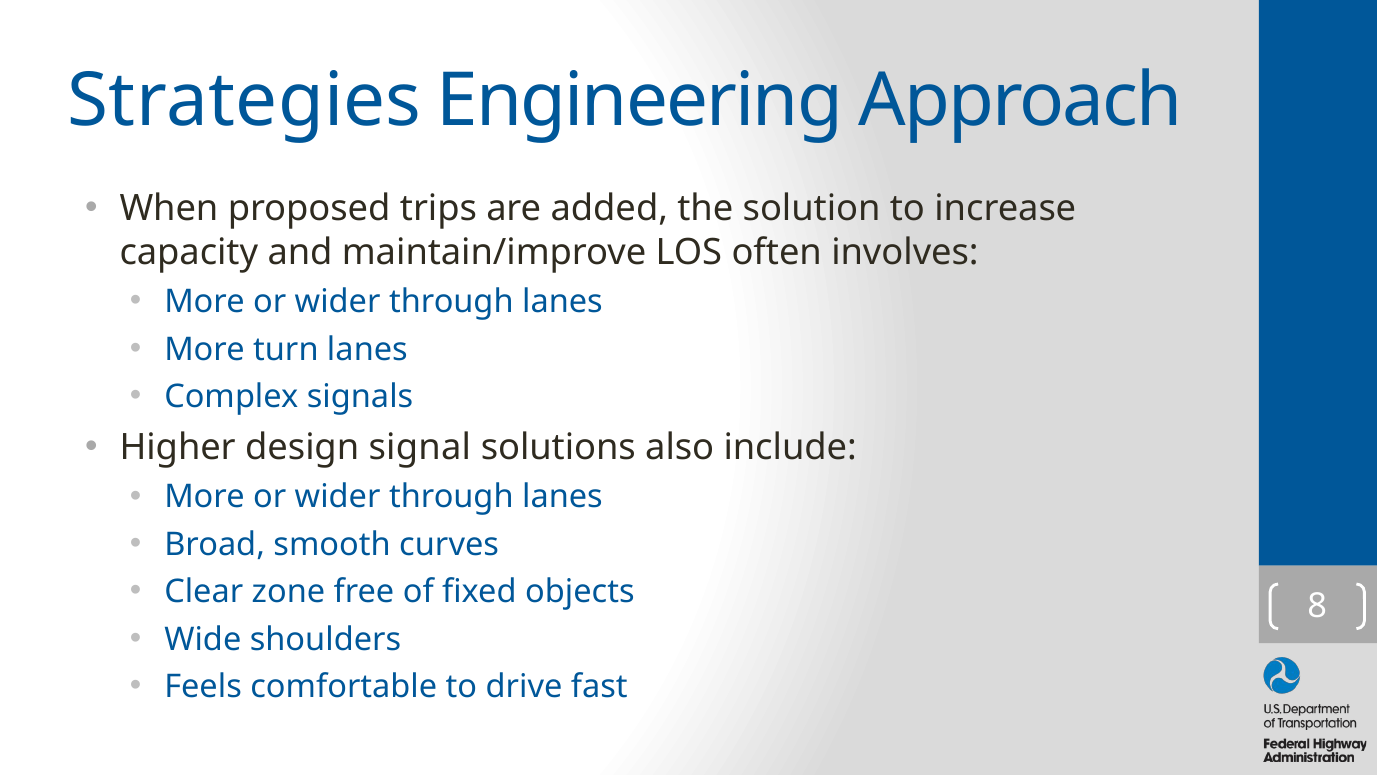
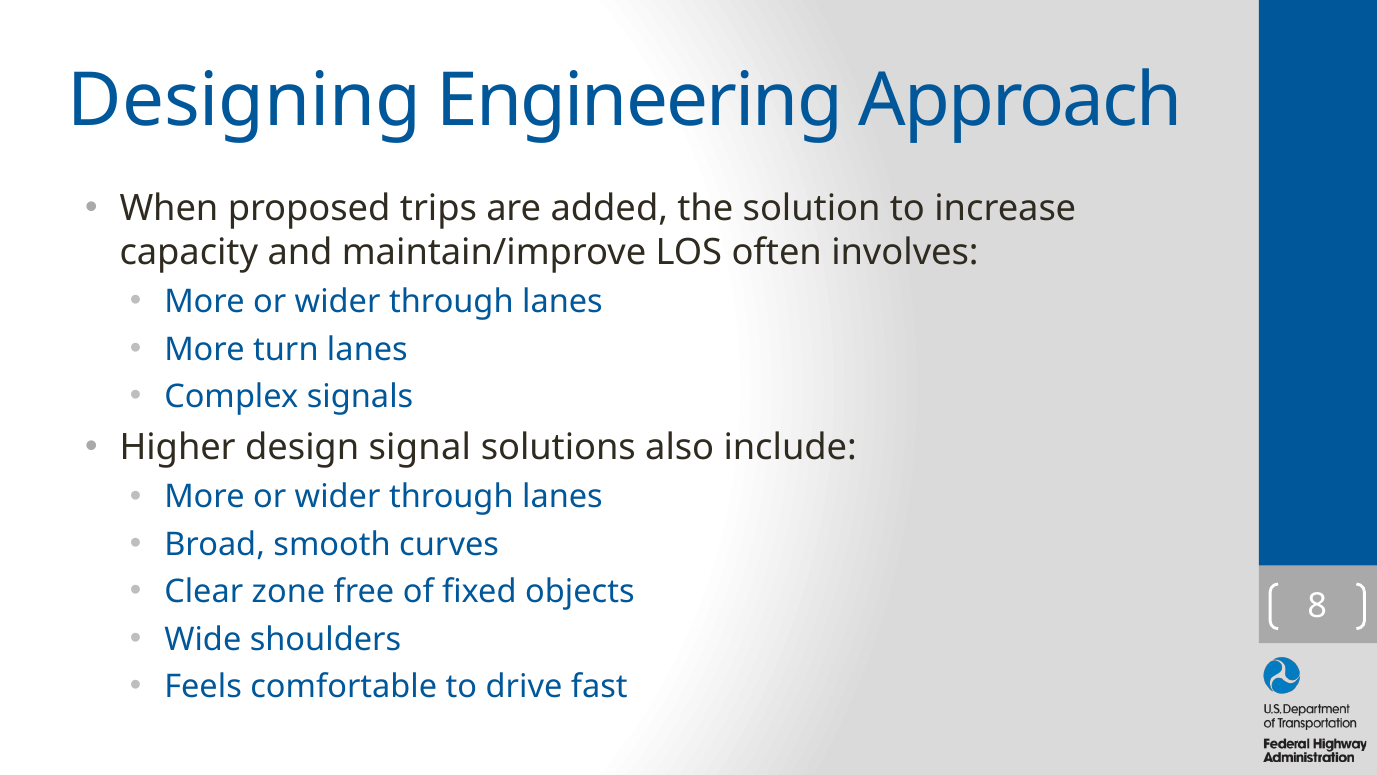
Strategies: Strategies -> Designing
